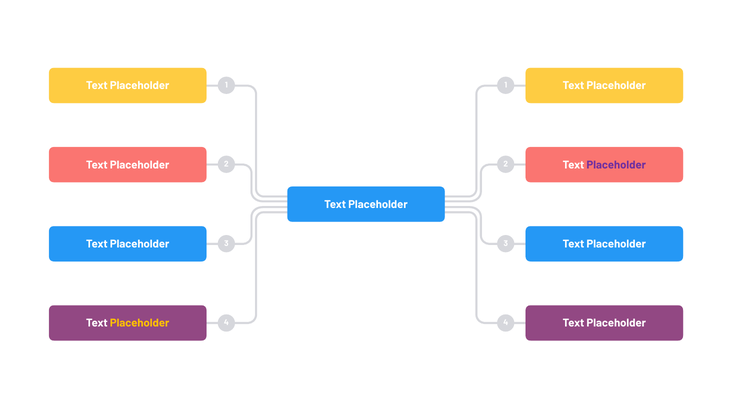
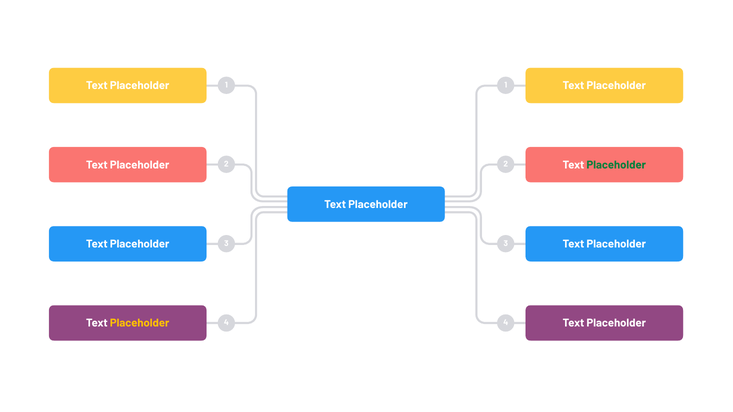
Placeholder at (616, 165) colour: purple -> green
